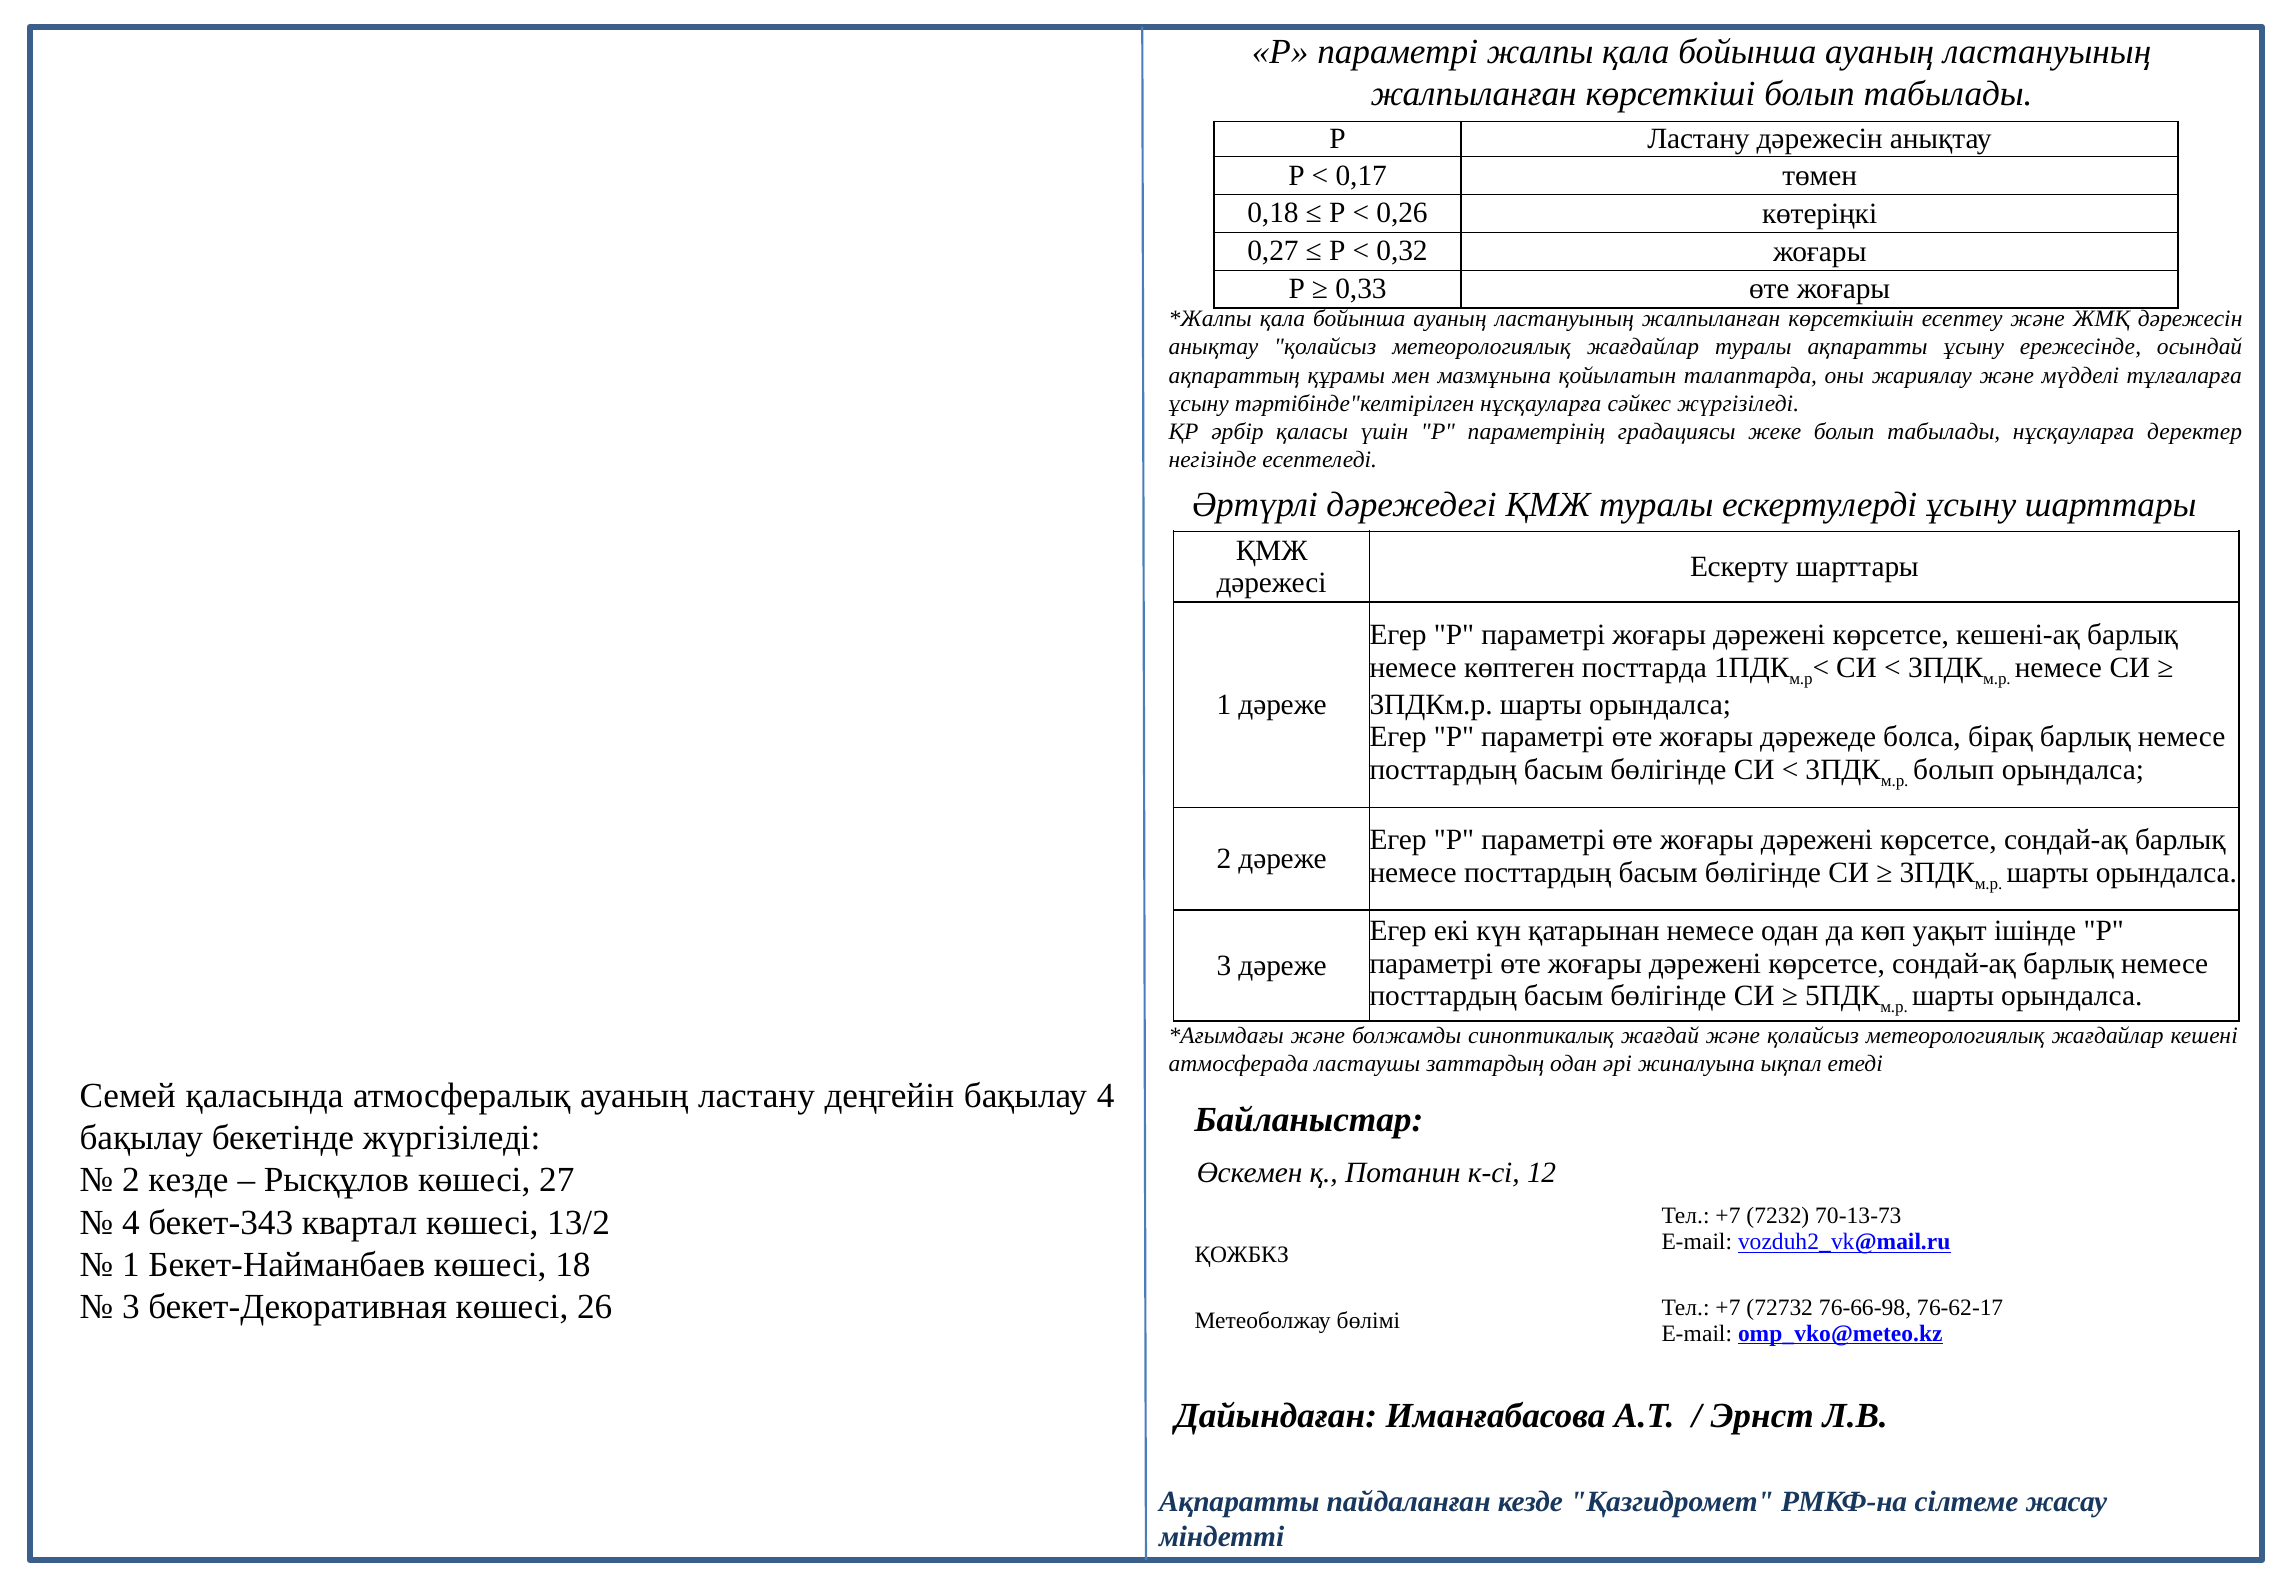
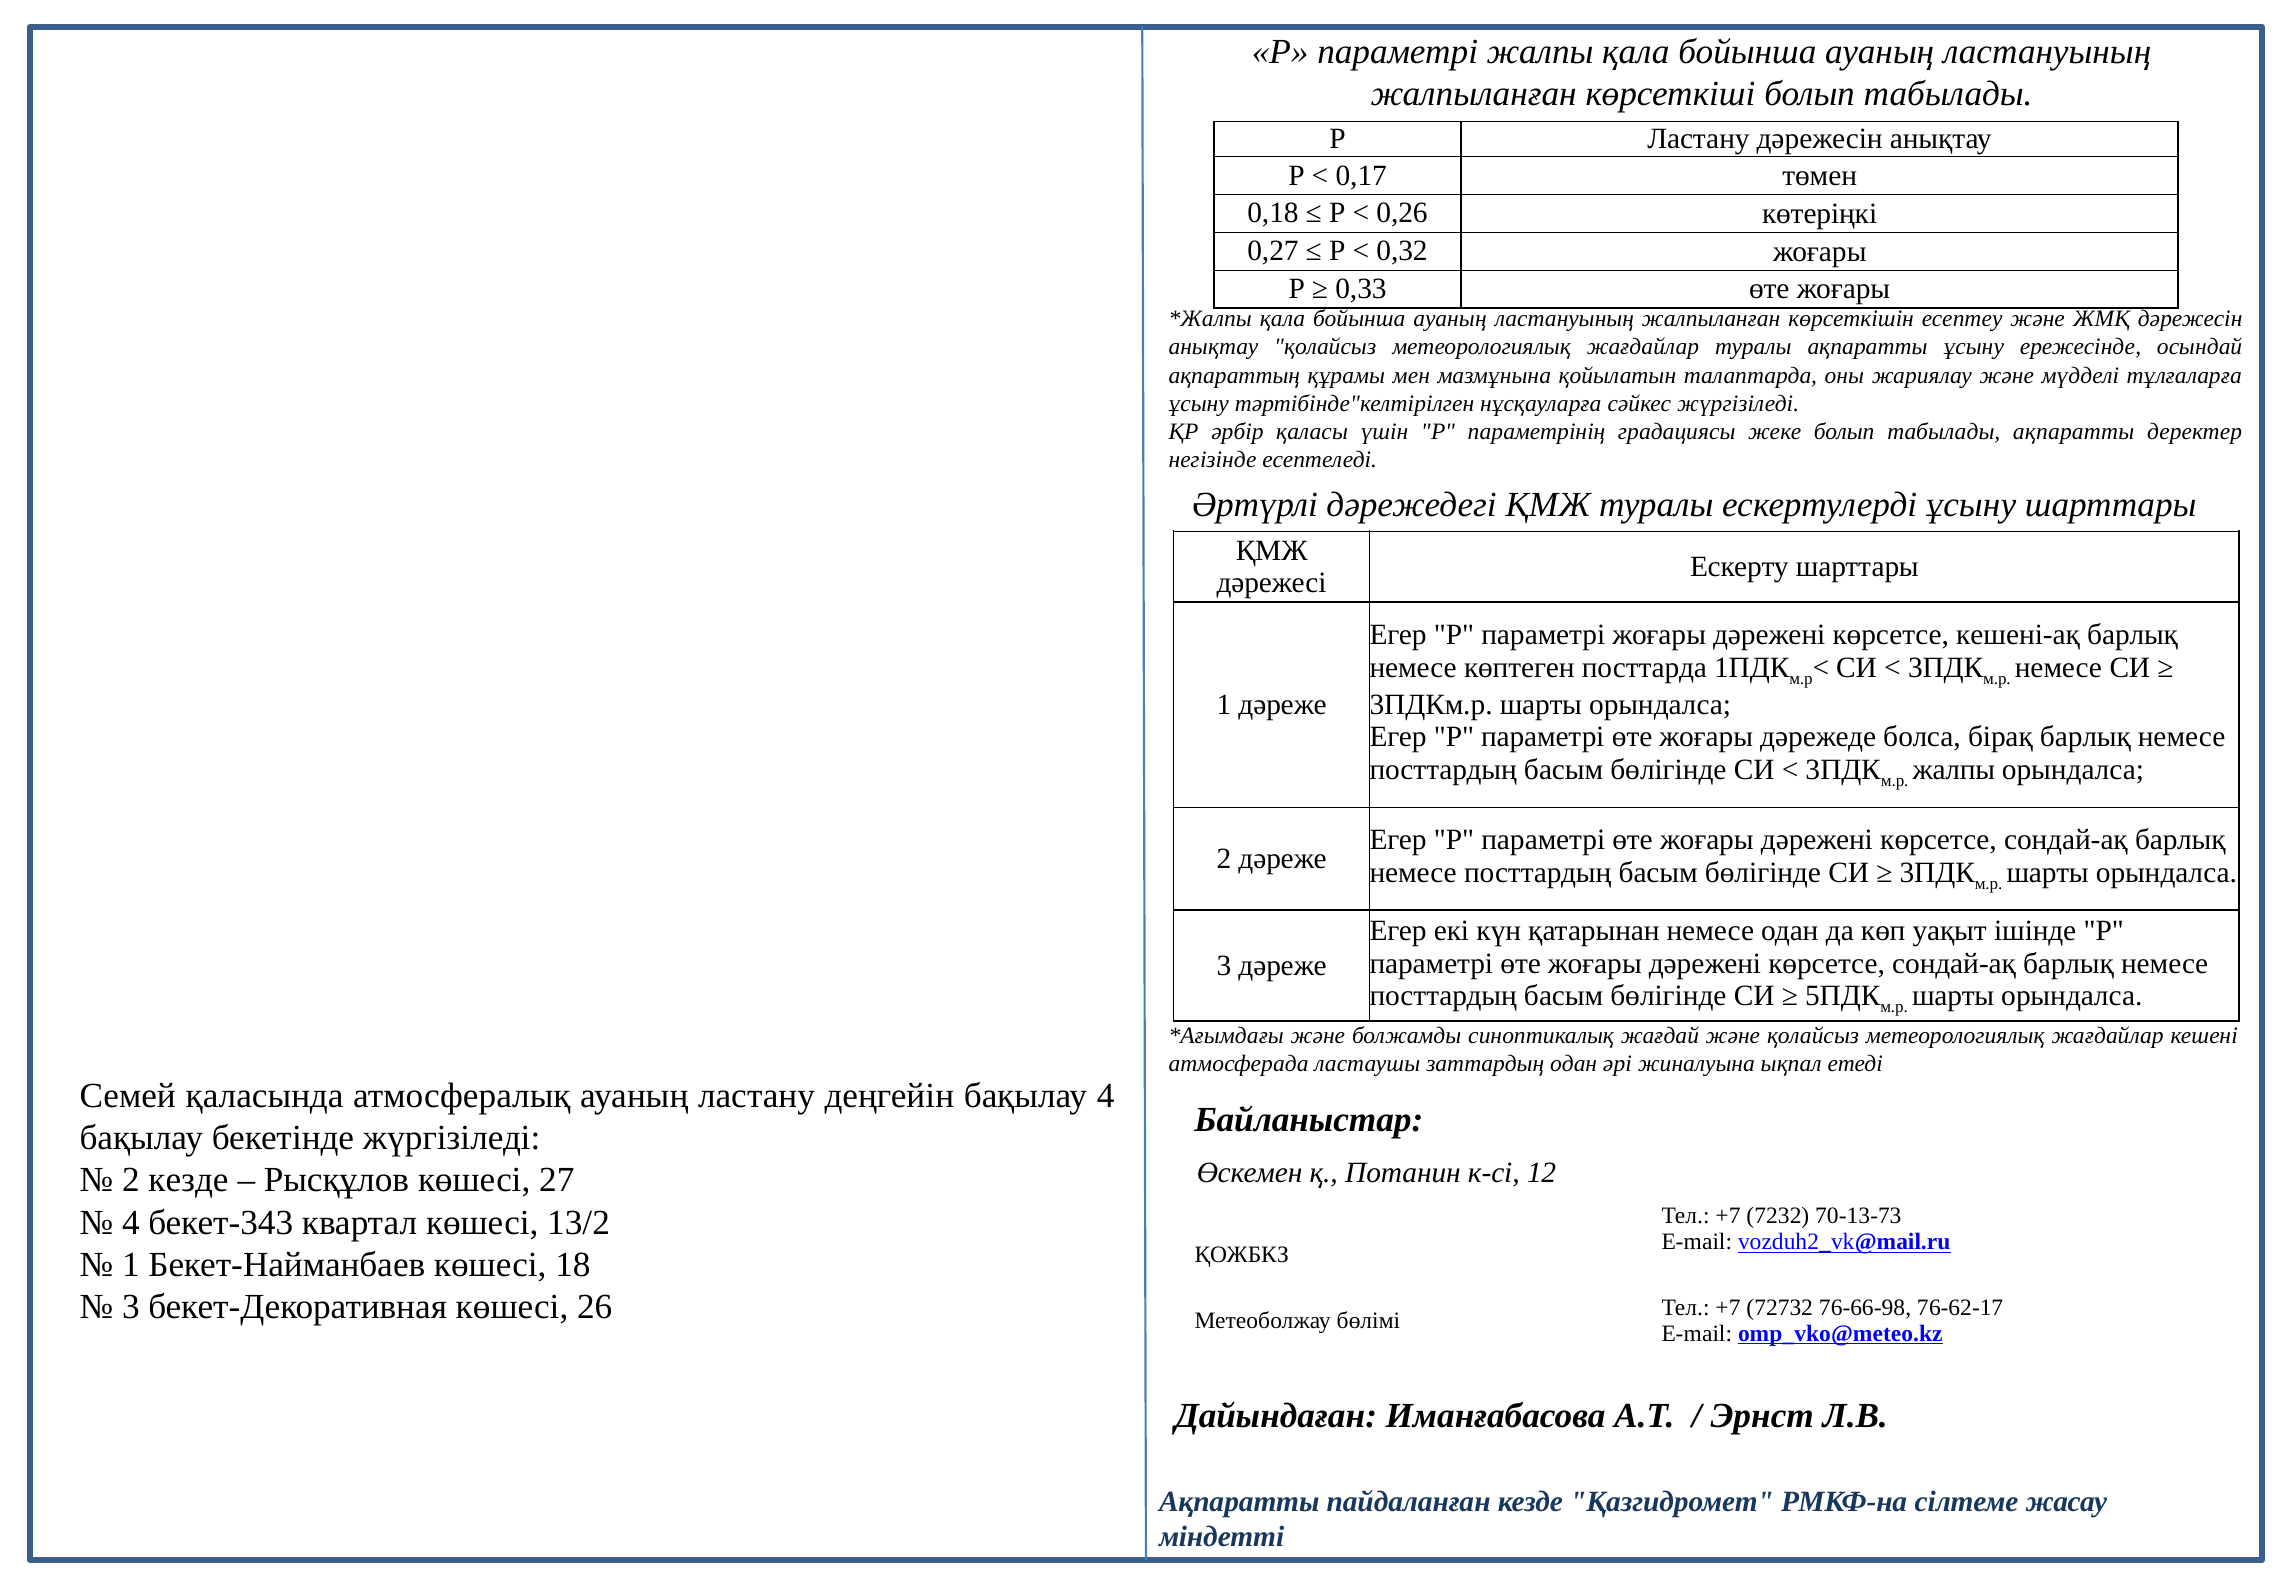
табылады нұсқауларға: нұсқауларға -> ақпаратты
болып at (1954, 769): болып -> жалпы
